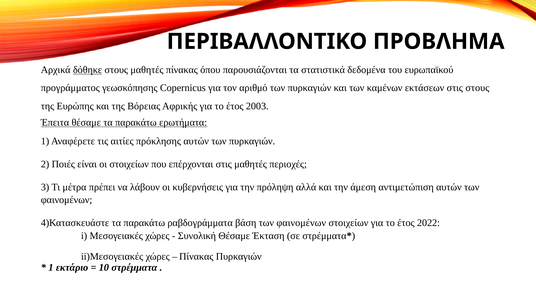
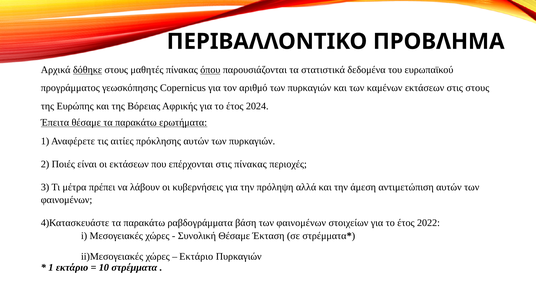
όπου underline: none -> present
2003: 2003 -> 2024
οι στοιχείων: στοιχείων -> εκτάσεων
στις μαθητές: μαθητές -> πίνακας
Πίνακας at (196, 256): Πίνακας -> Εκτάριο
